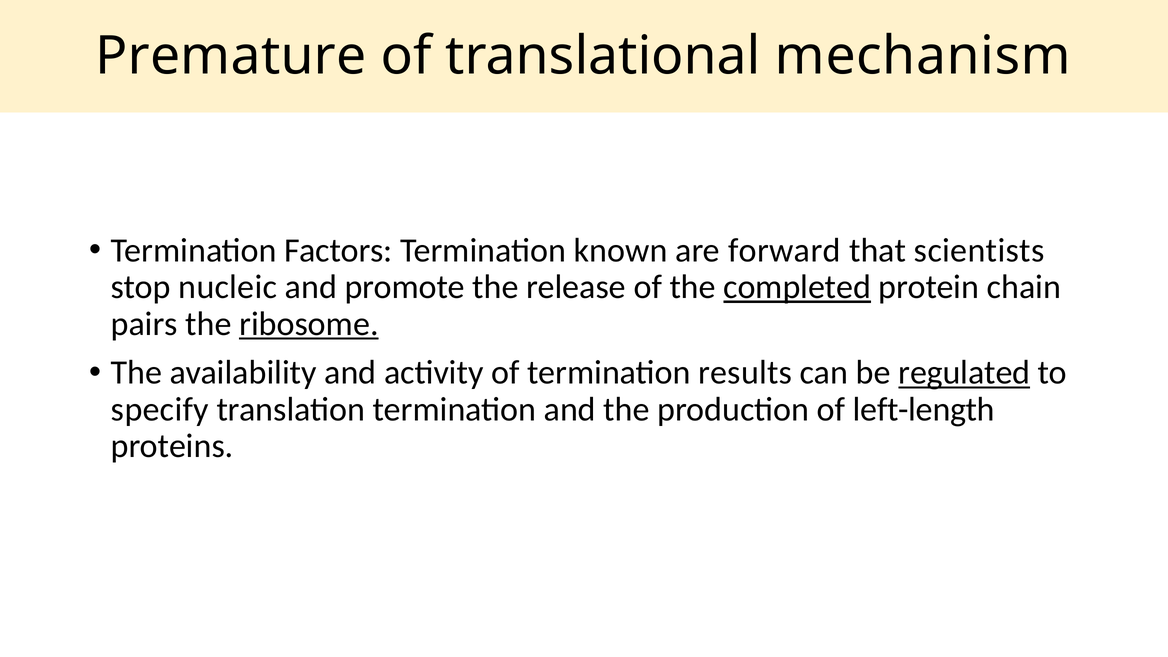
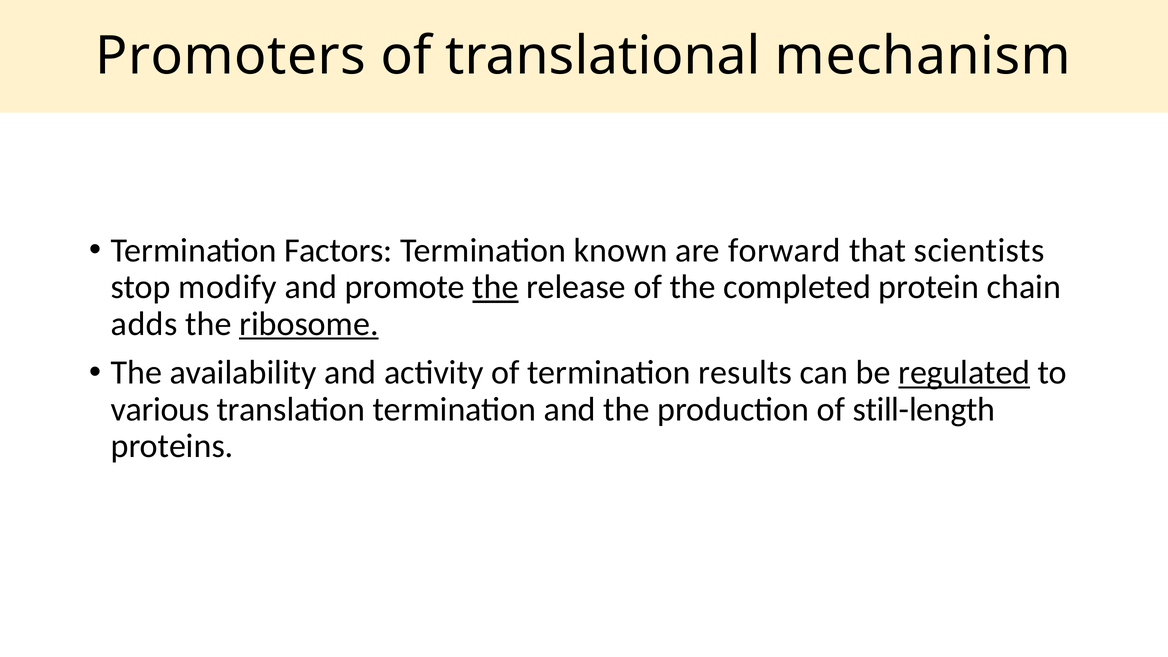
Premature: Premature -> Promoters
nucleic: nucleic -> modify
the at (496, 287) underline: none -> present
completed underline: present -> none
pairs: pairs -> adds
specify: specify -> various
left-length: left-length -> still-length
